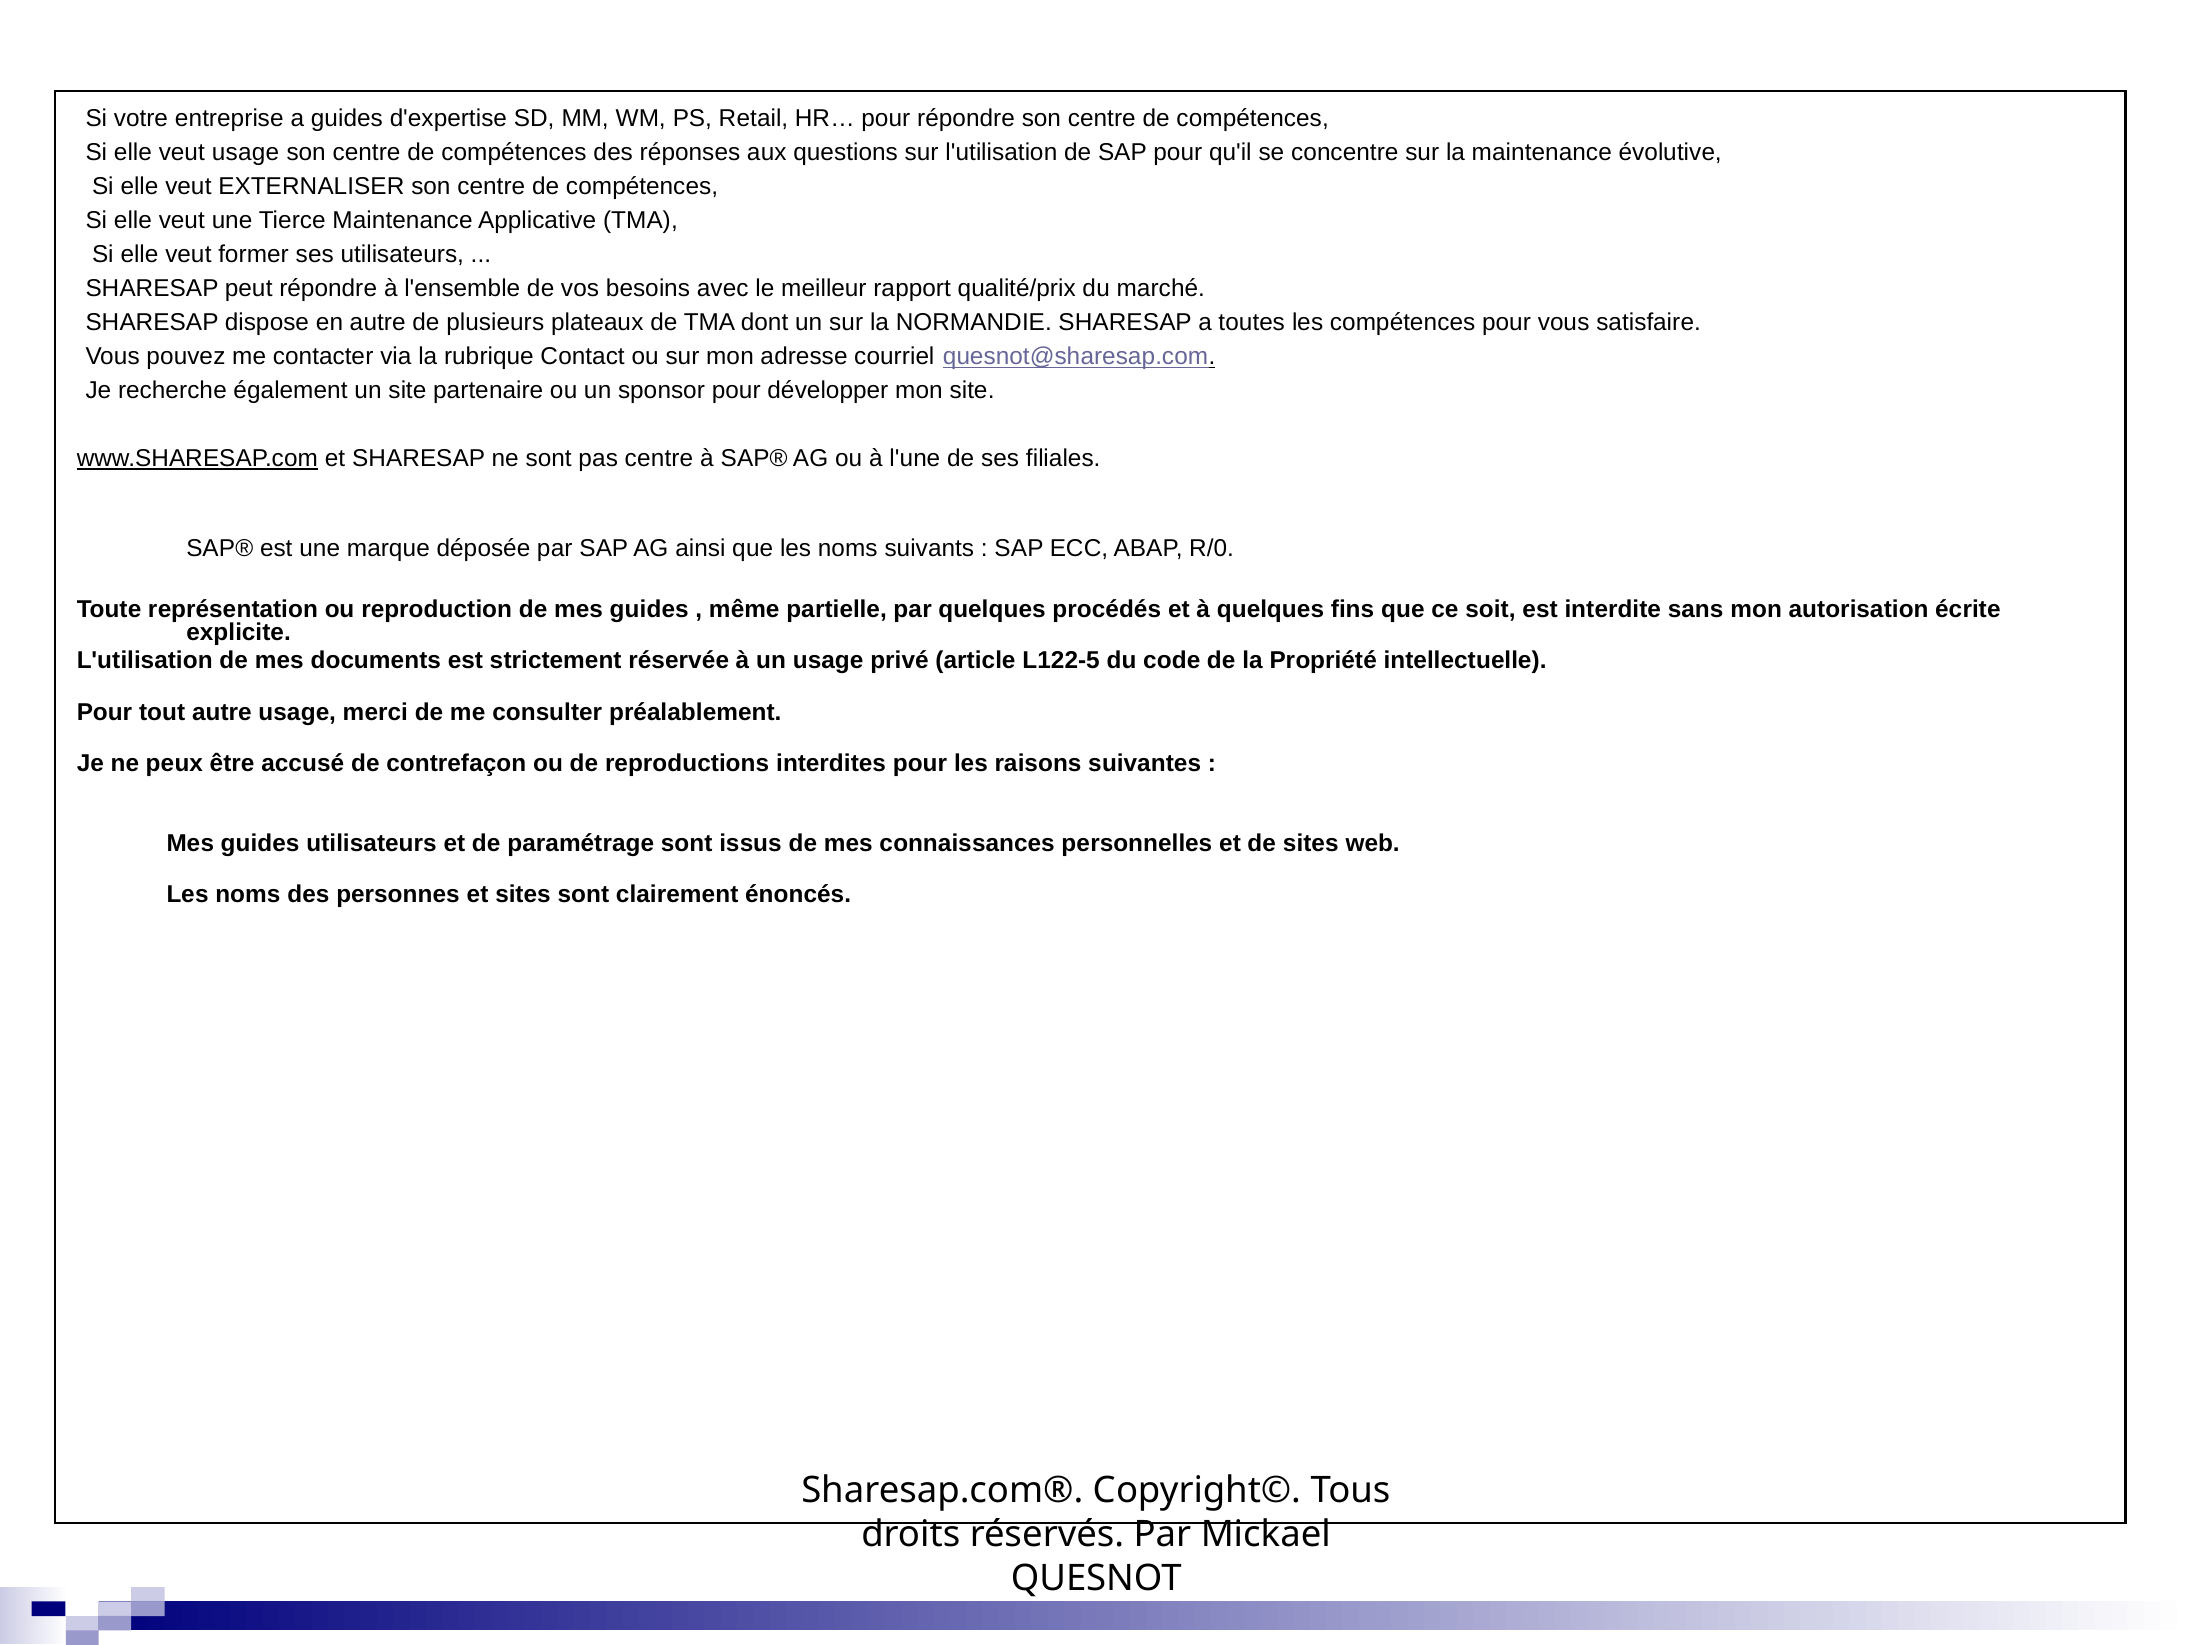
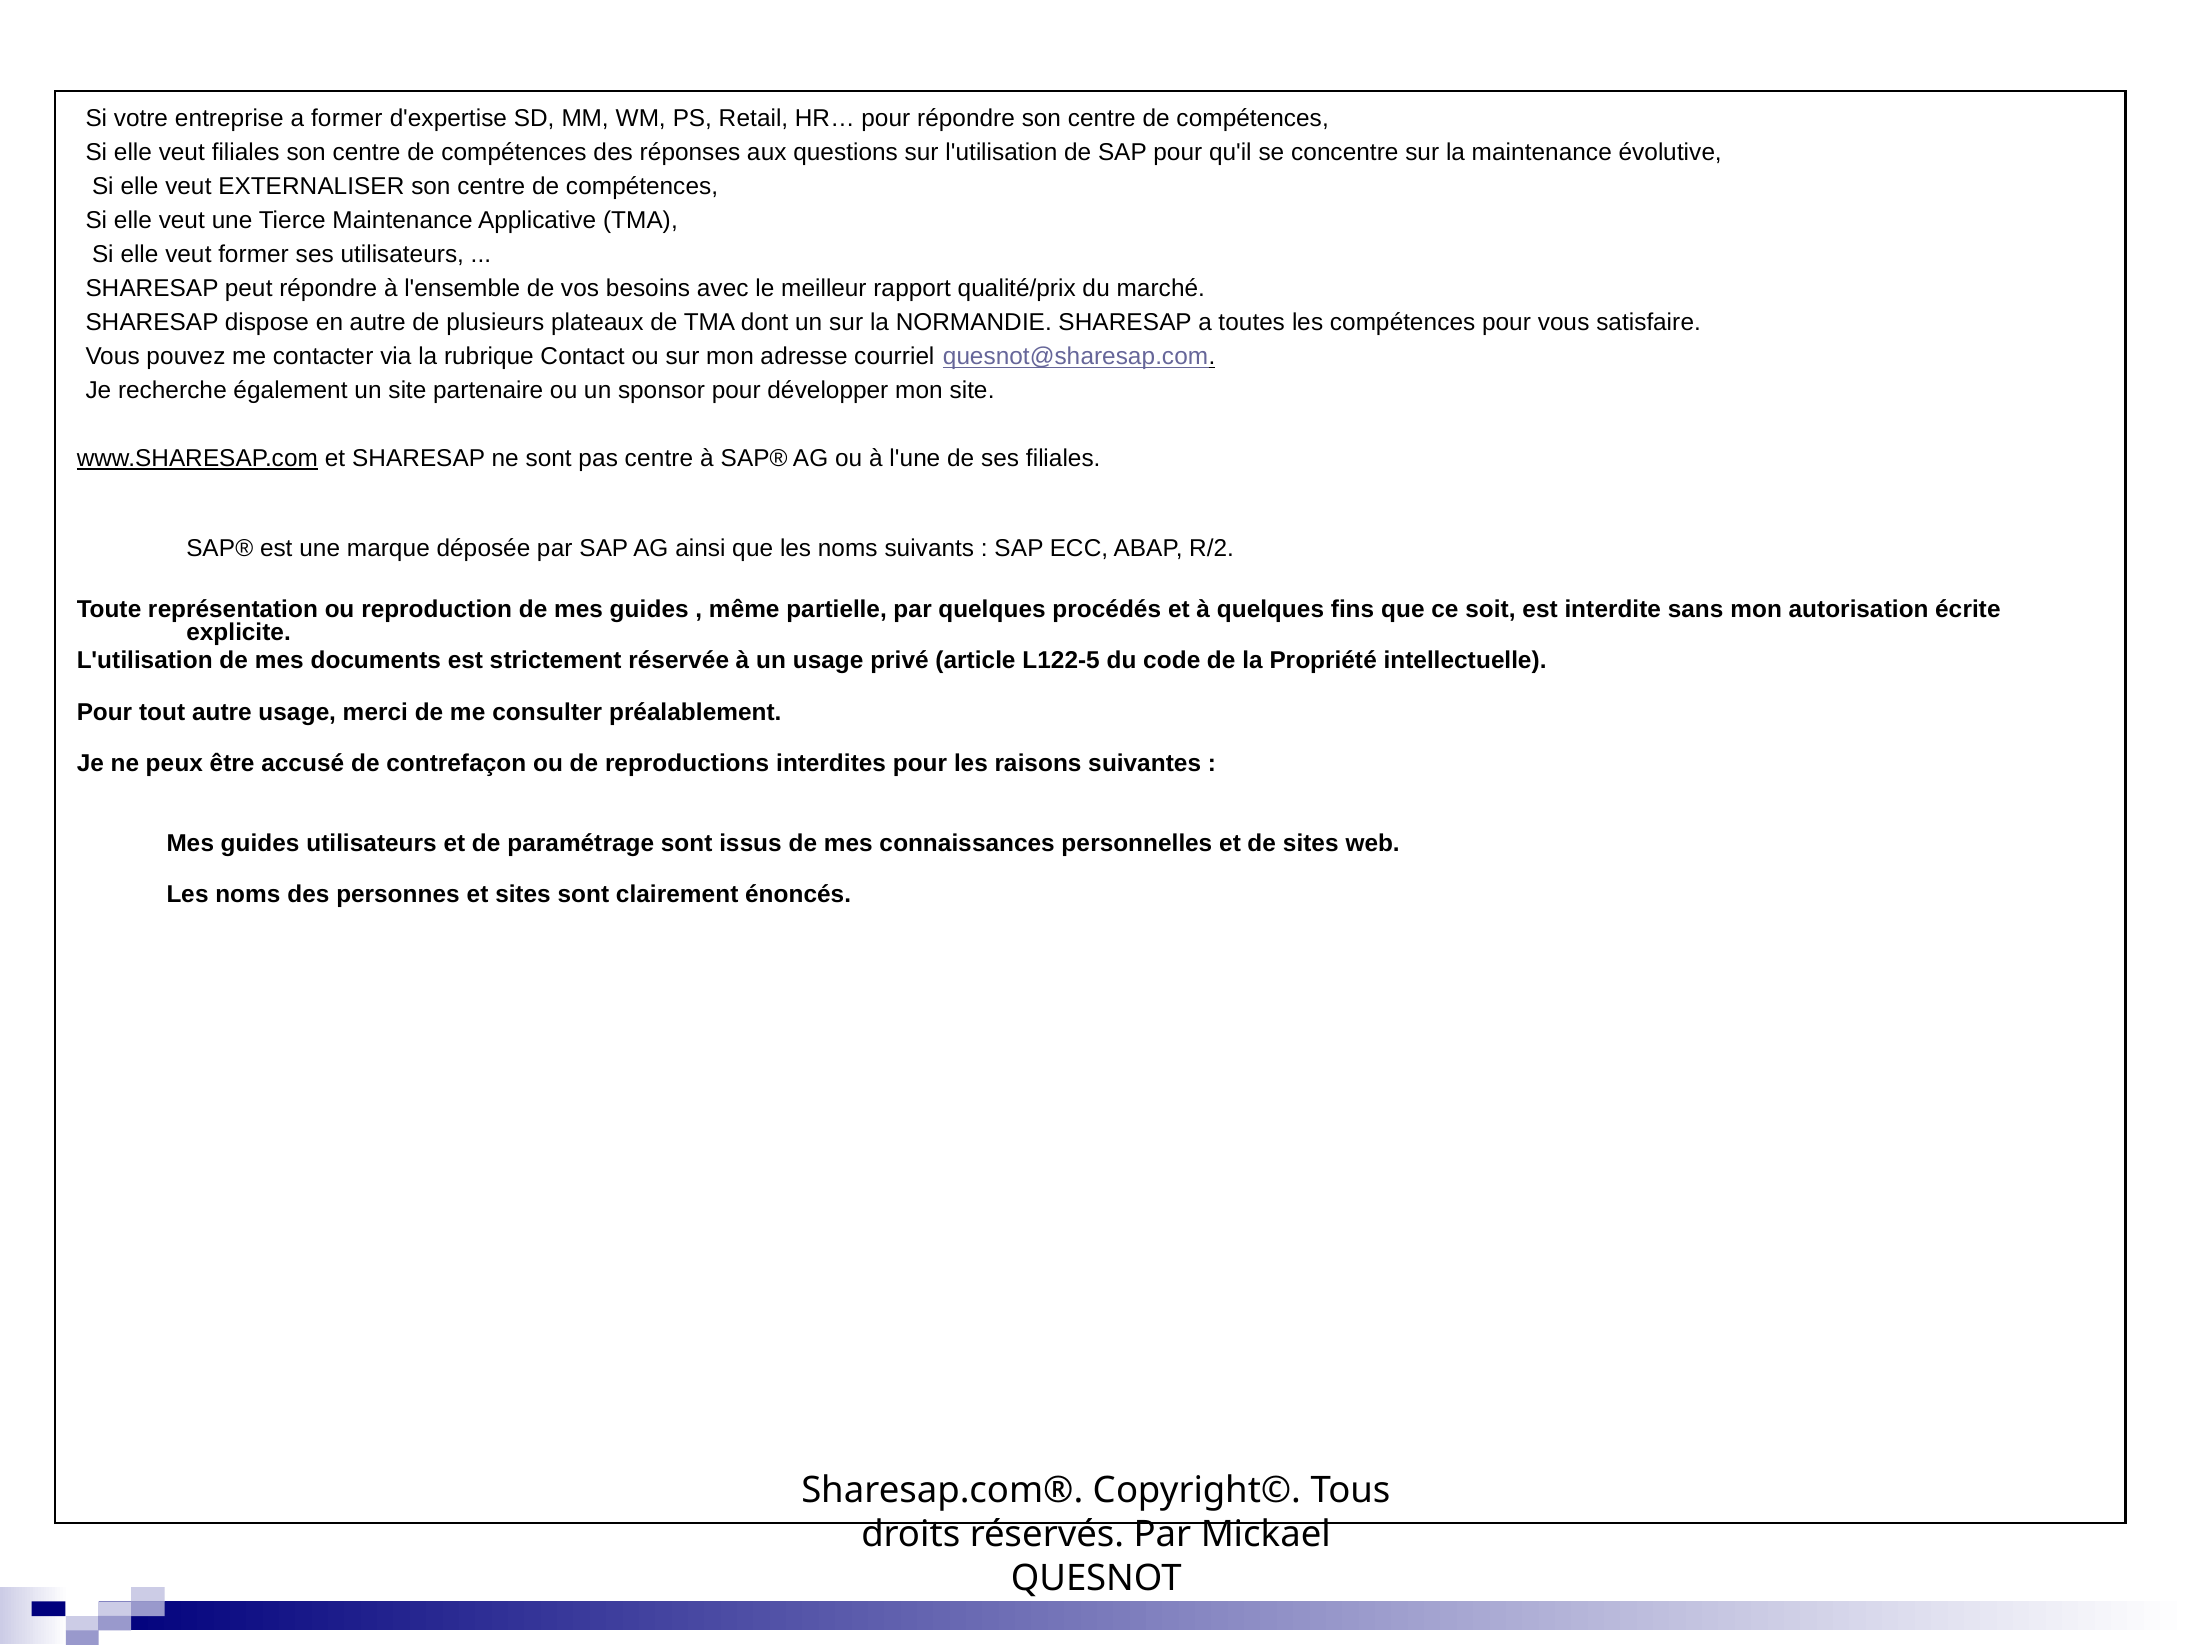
a guides: guides -> former
veut usage: usage -> filiales
R/0: R/0 -> R/2
